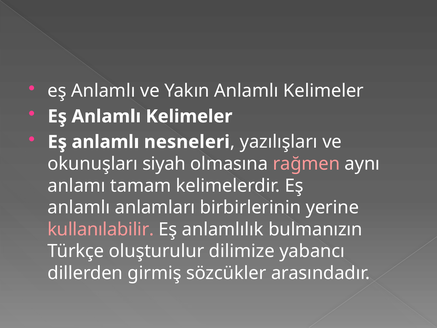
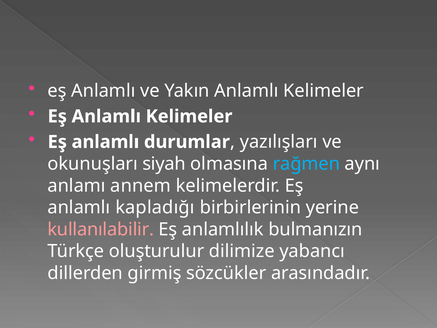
nesneleri: nesneleri -> durumlar
rağmen colour: pink -> light blue
tamam: tamam -> annem
anlamları: anlamları -> kapladığı
